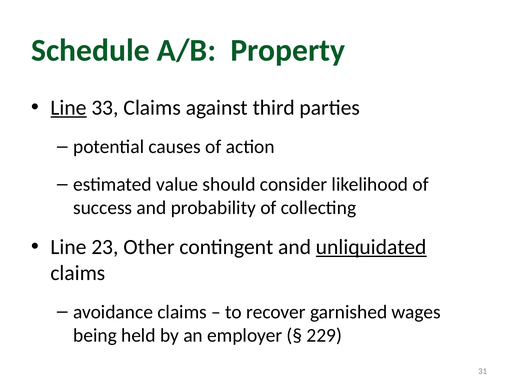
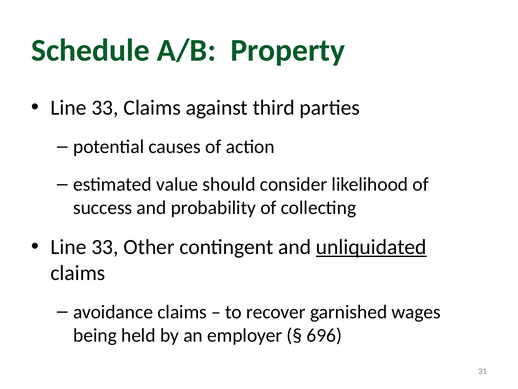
Line at (69, 108) underline: present -> none
23 at (105, 247): 23 -> 33
229: 229 -> 696
